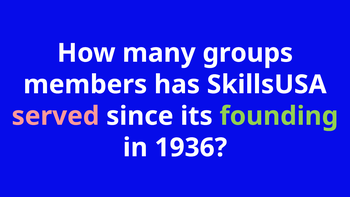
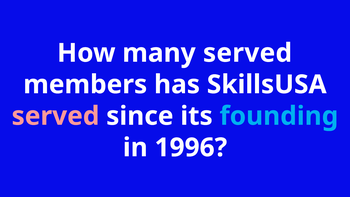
many groups: groups -> served
founding colour: light green -> light blue
1936: 1936 -> 1996
